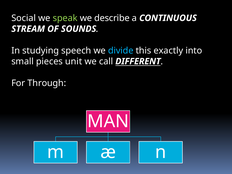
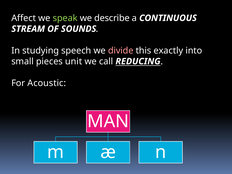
Social: Social -> Affect
divide colour: light blue -> pink
DIFFERENT: DIFFERENT -> REDUCING
Through: Through -> Acoustic
